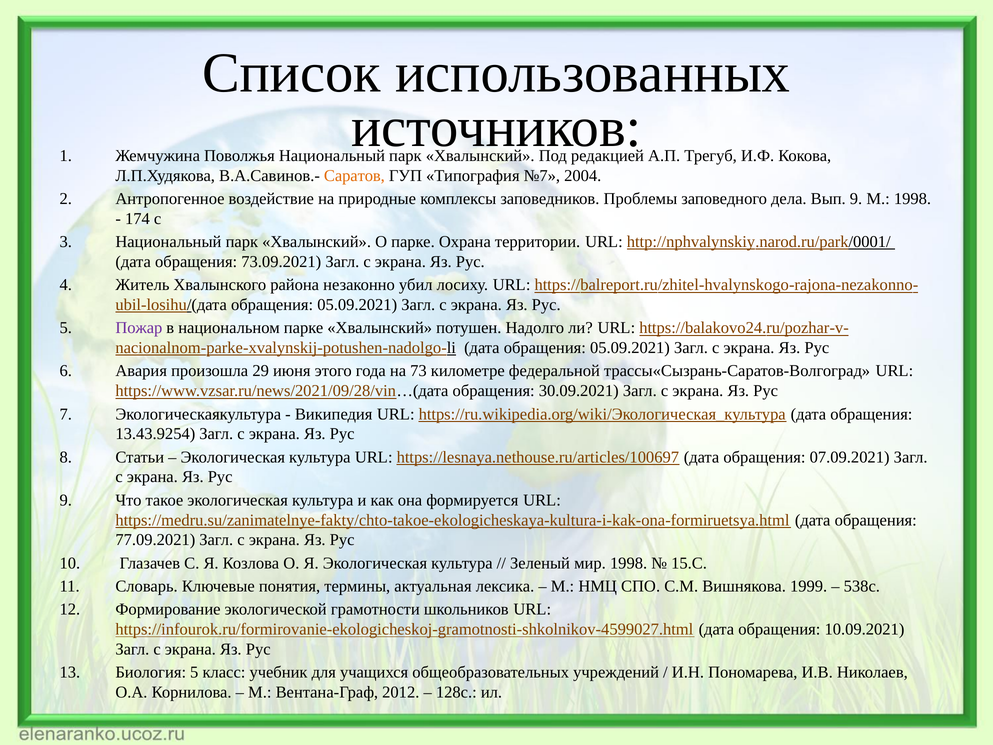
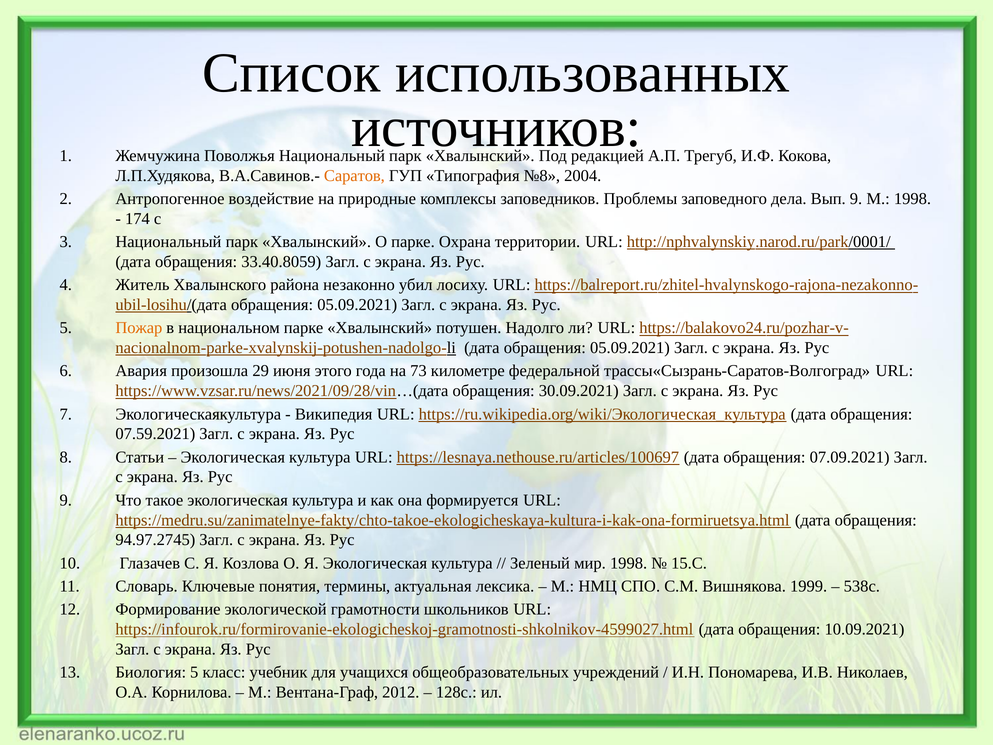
№7: №7 -> №8
73.09.2021: 73.09.2021 -> 33.40.8059
Пожар colour: purple -> orange
13.43.9254: 13.43.9254 -> 07.59.2021
77.09.2021: 77.09.2021 -> 94.97.2745
